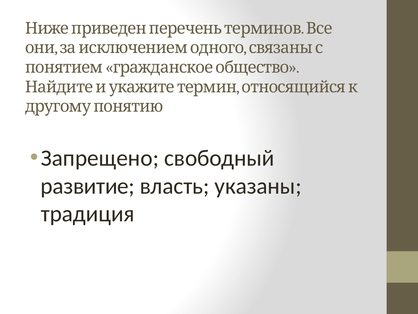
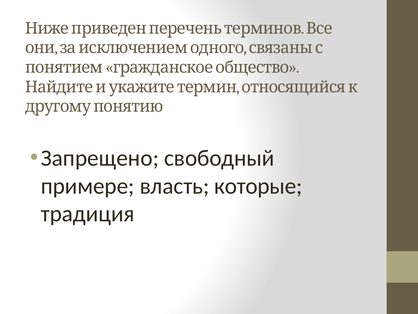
развитие: развитие -> примере
указаны: указаны -> которые
